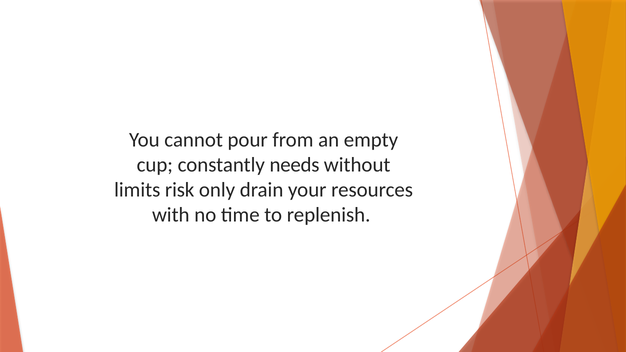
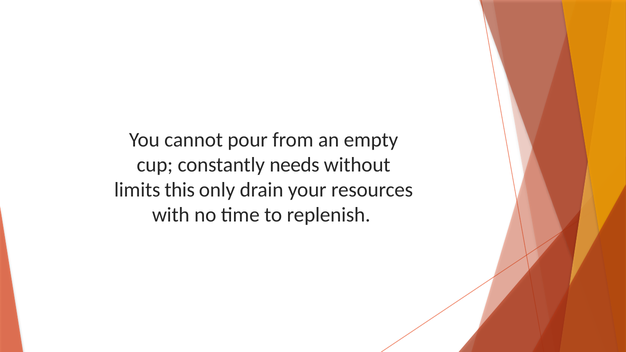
risk: risk -> this
